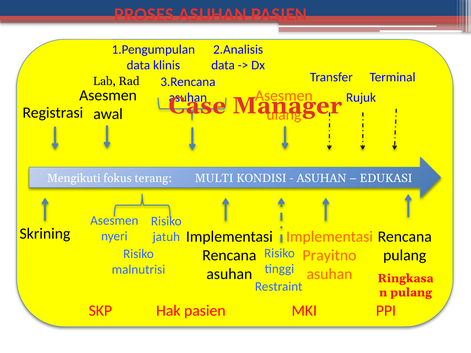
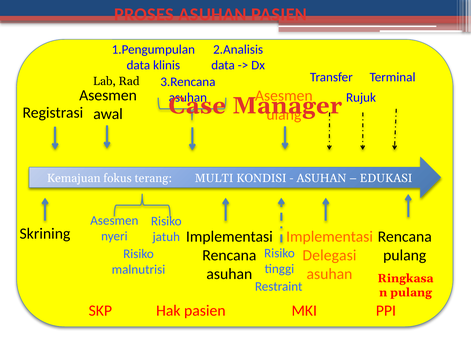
Mengikuti: Mengikuti -> Kemajuan
Prayitno: Prayitno -> Delegasi
